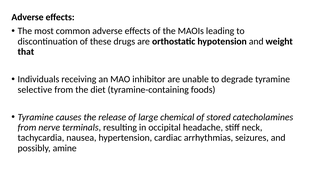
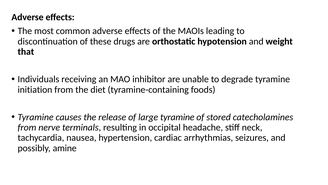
selective: selective -> initiation
large chemical: chemical -> tyramine
